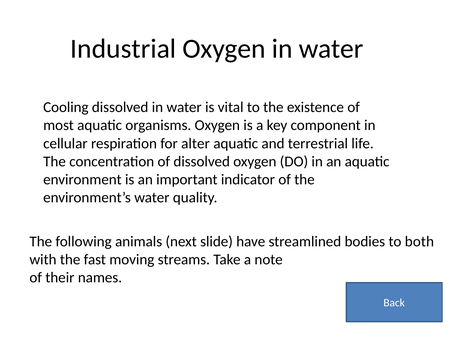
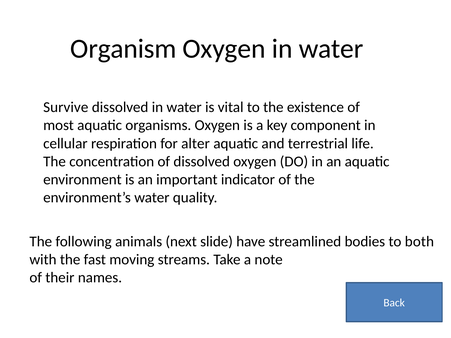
Industrial: Industrial -> Organism
Cooling: Cooling -> Survive
